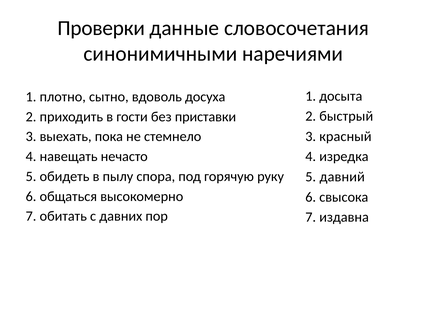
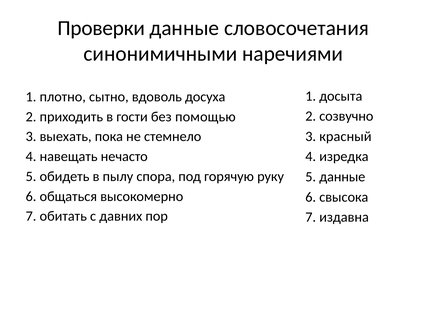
быстрый: быстрый -> созвучно
приставки: приставки -> помощью
5 давний: давний -> данные
